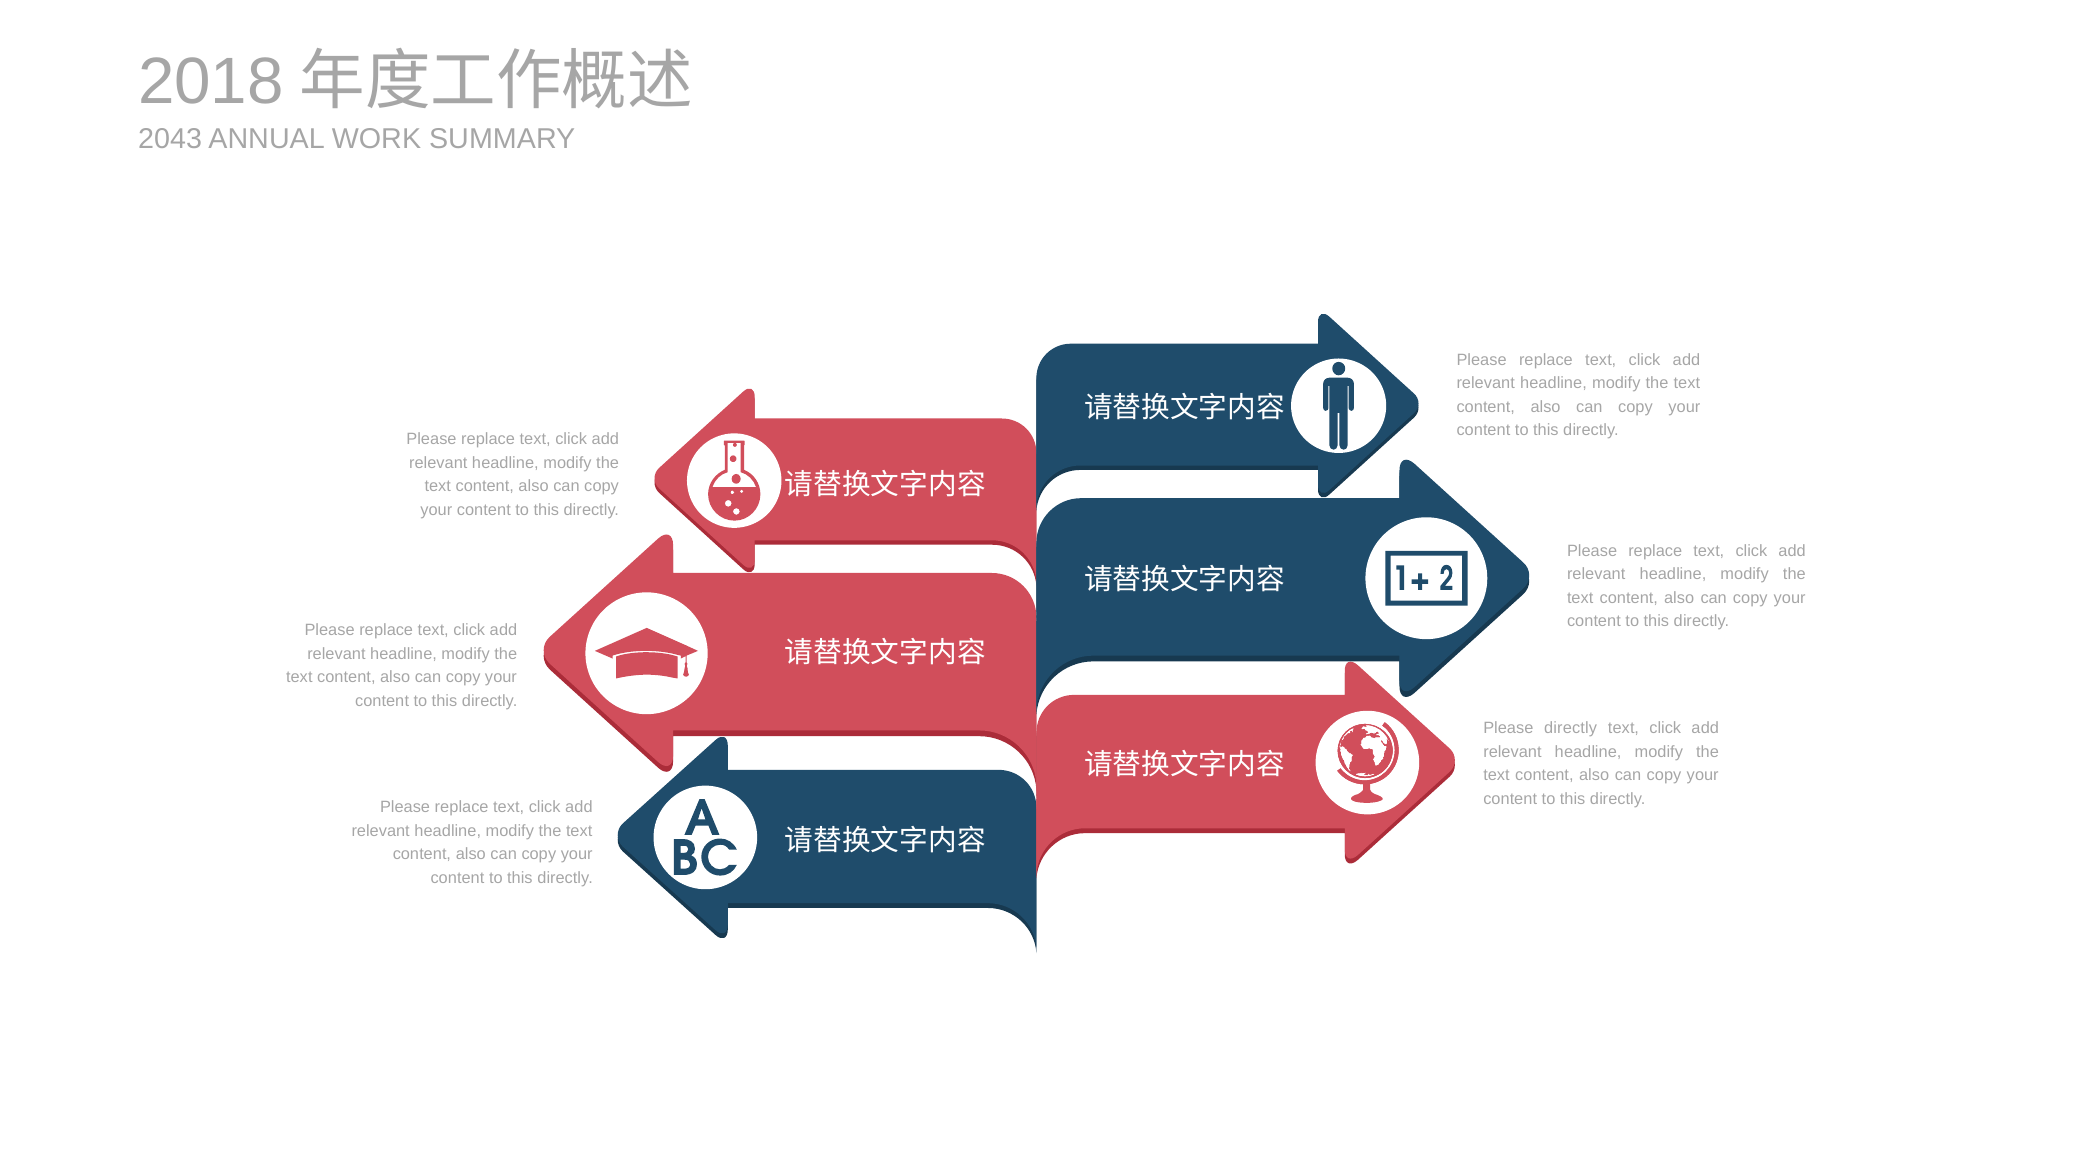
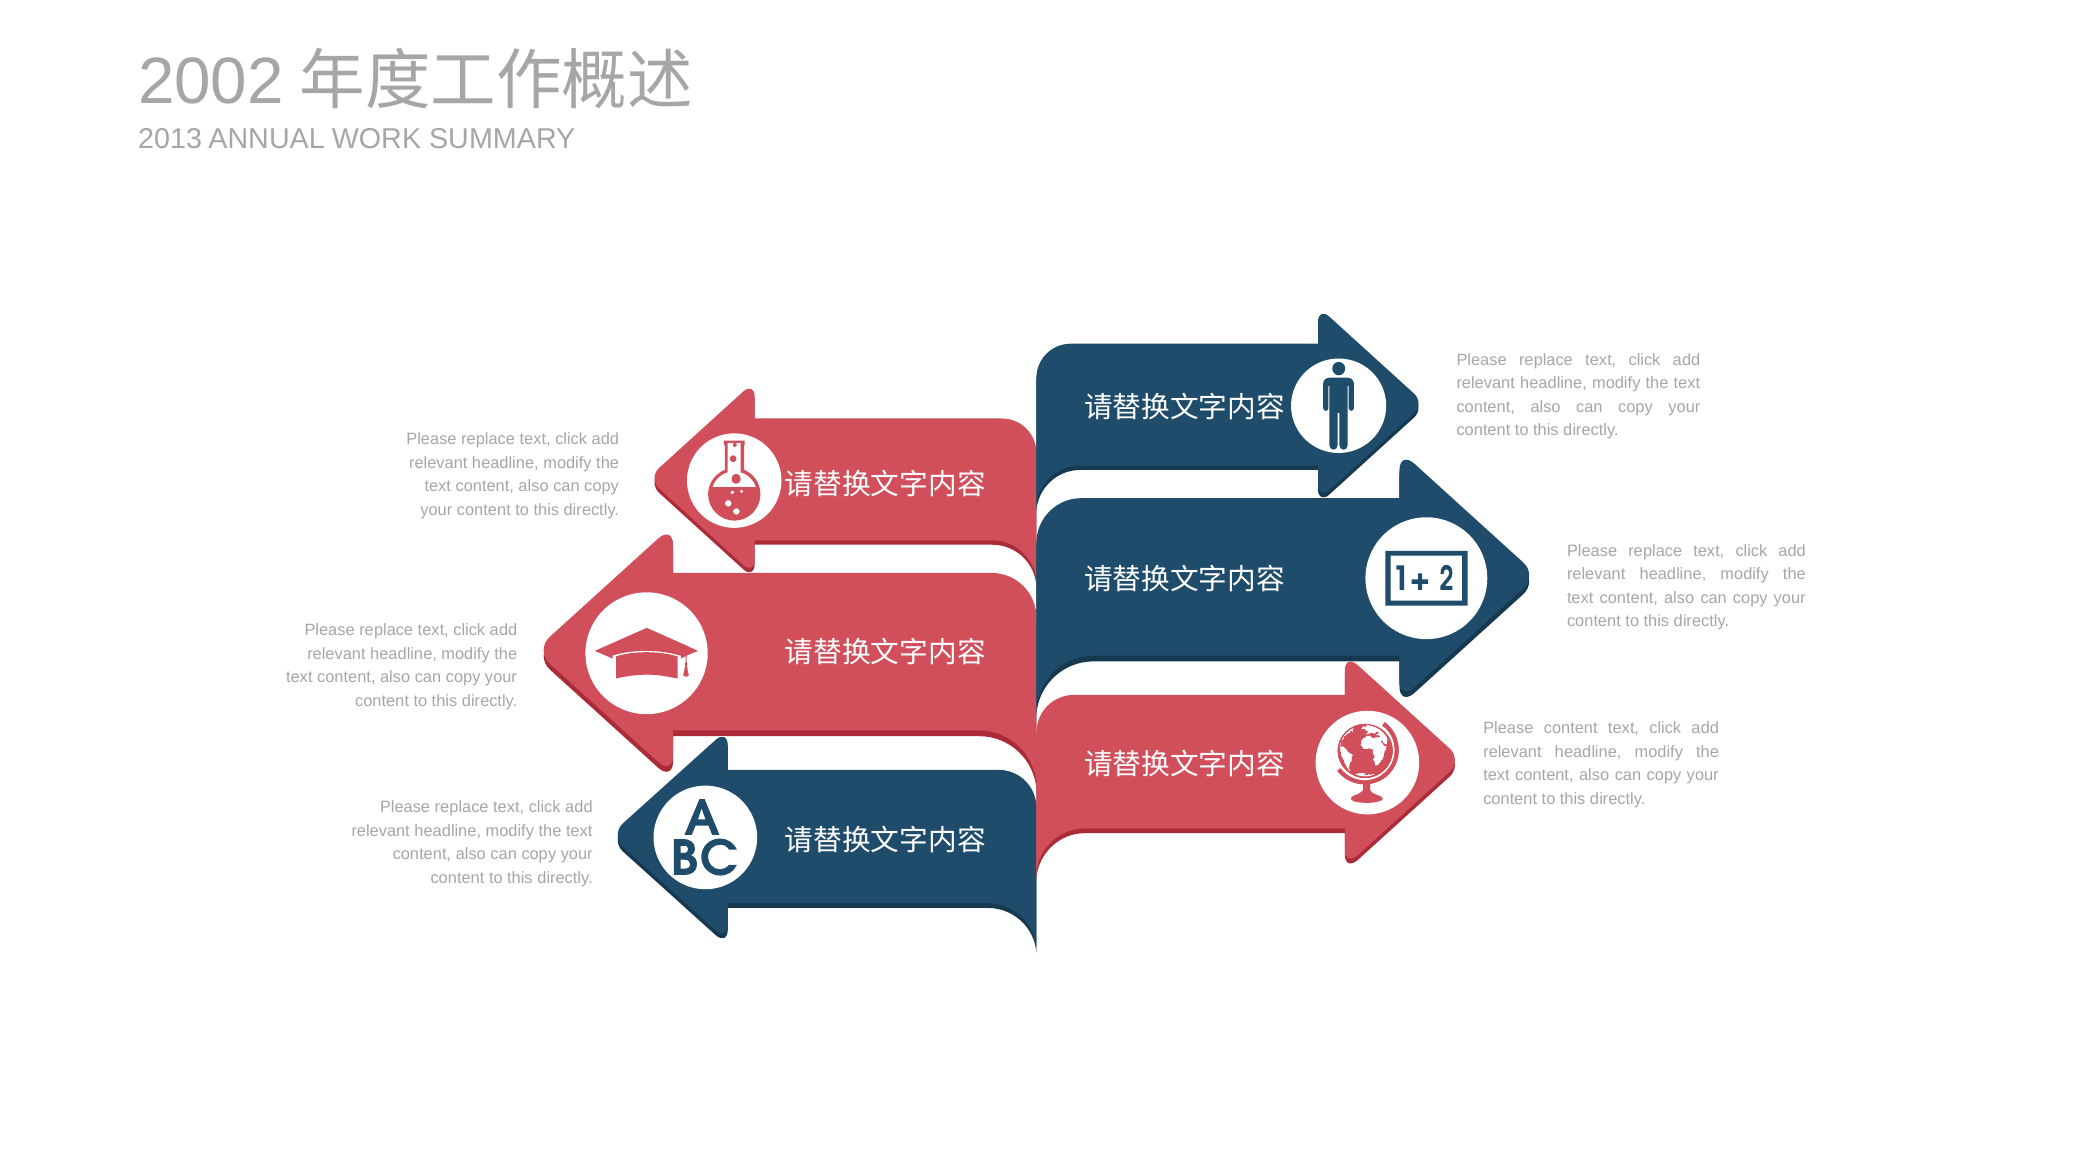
2018: 2018 -> 2002
2043: 2043 -> 2013
Please directly: directly -> content
